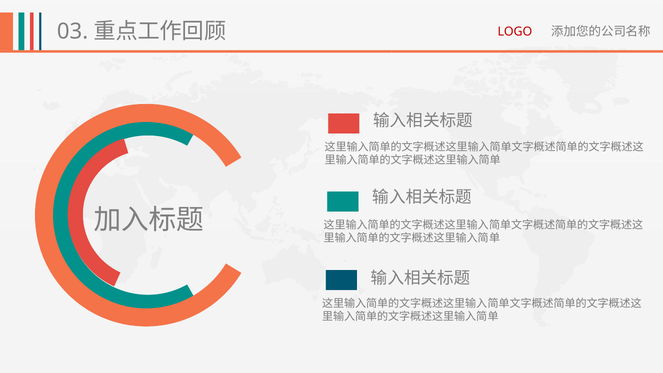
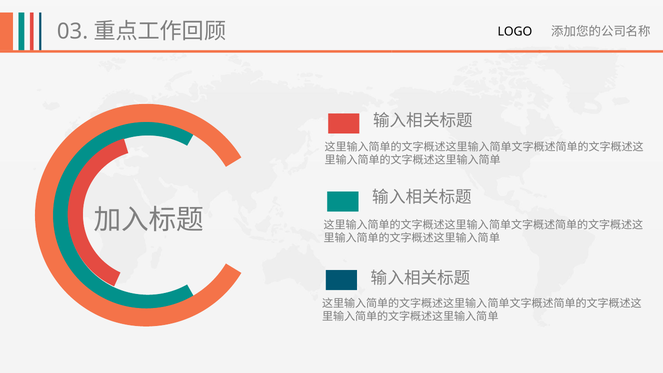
LOGO colour: red -> black
